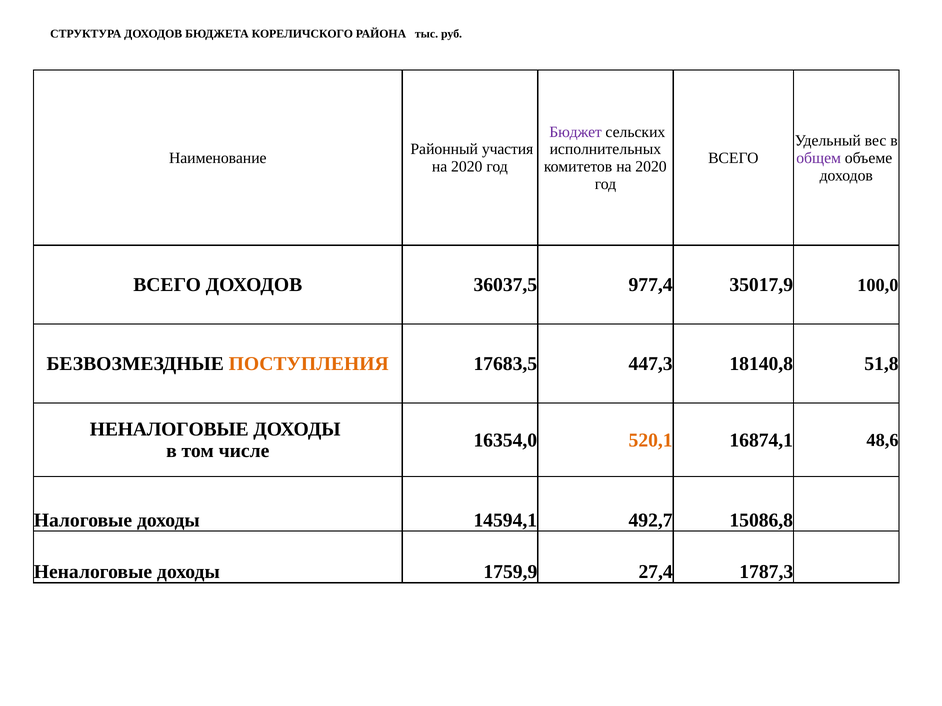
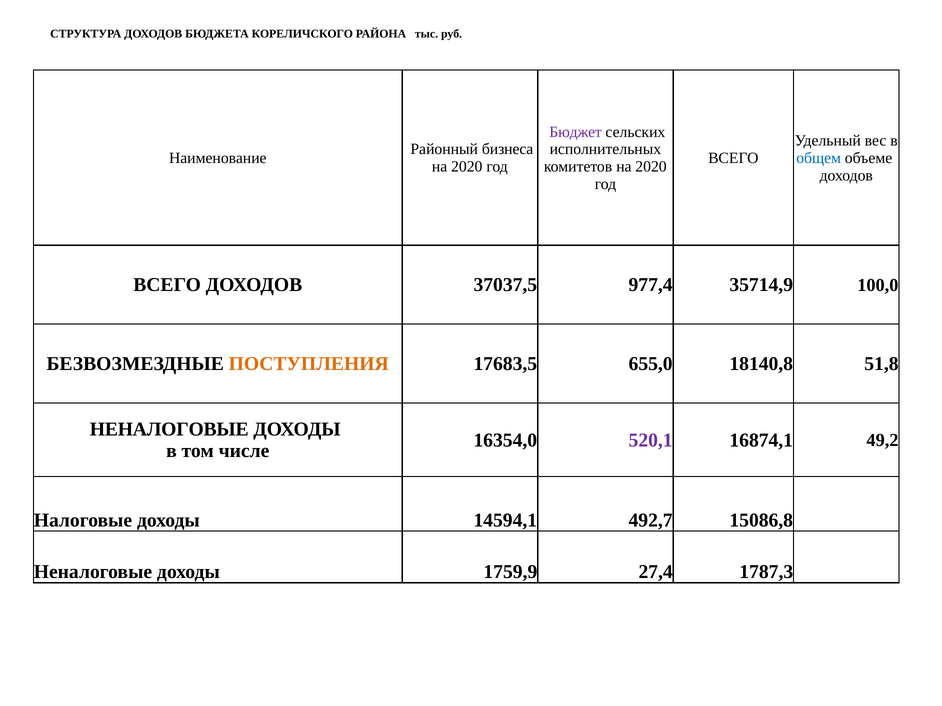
участия: участия -> бизнеса
общем colour: purple -> blue
36037,5: 36037,5 -> 37037,5
35017,9: 35017,9 -> 35714,9
447,3: 447,3 -> 655,0
520,1 colour: orange -> purple
48,6: 48,6 -> 49,2
